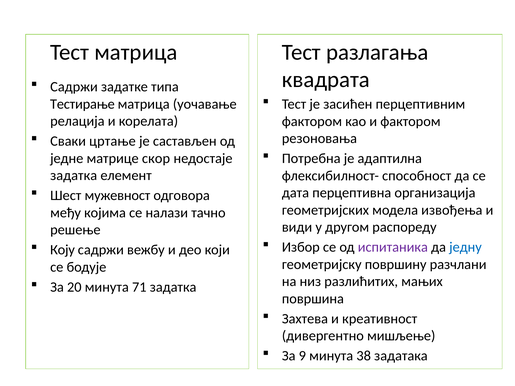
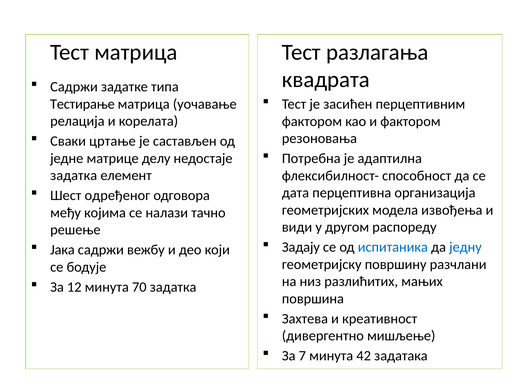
скор: скор -> делу
мужевност: мужевност -> одређеног
Избор: Избор -> Задају
испитаника colour: purple -> blue
Коју: Коју -> Јака
20: 20 -> 12
71: 71 -> 70
9: 9 -> 7
38: 38 -> 42
